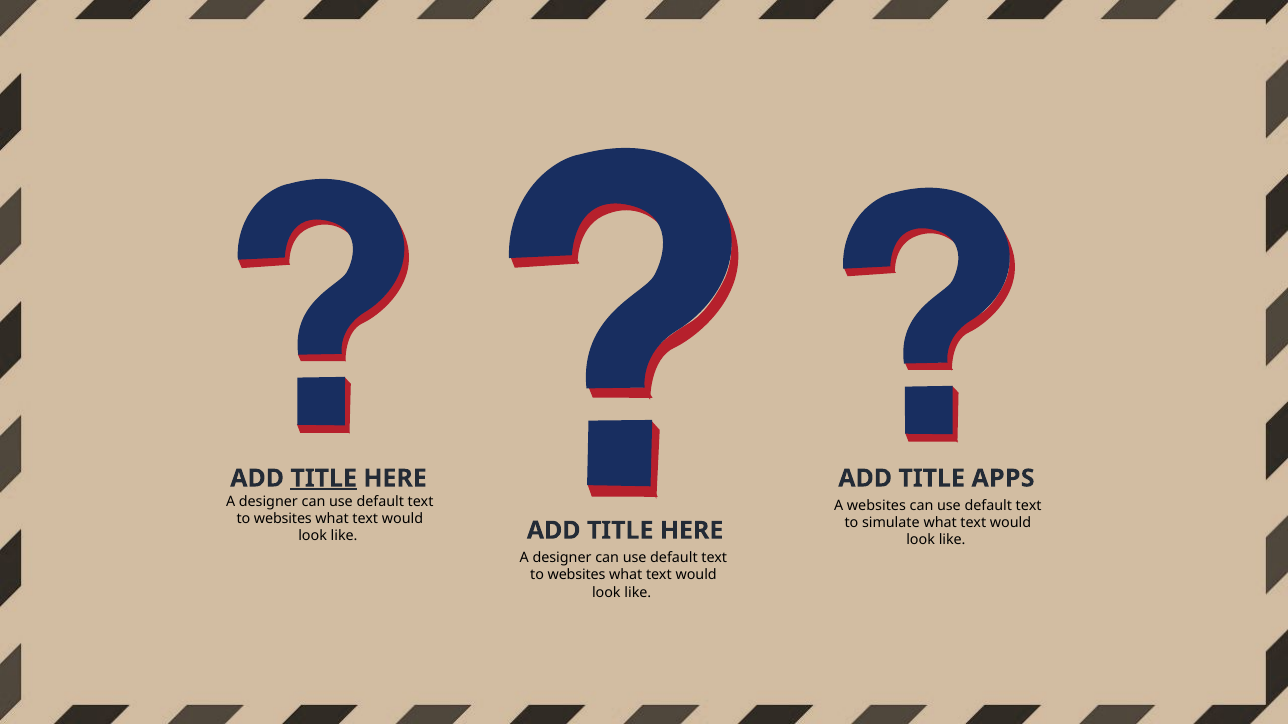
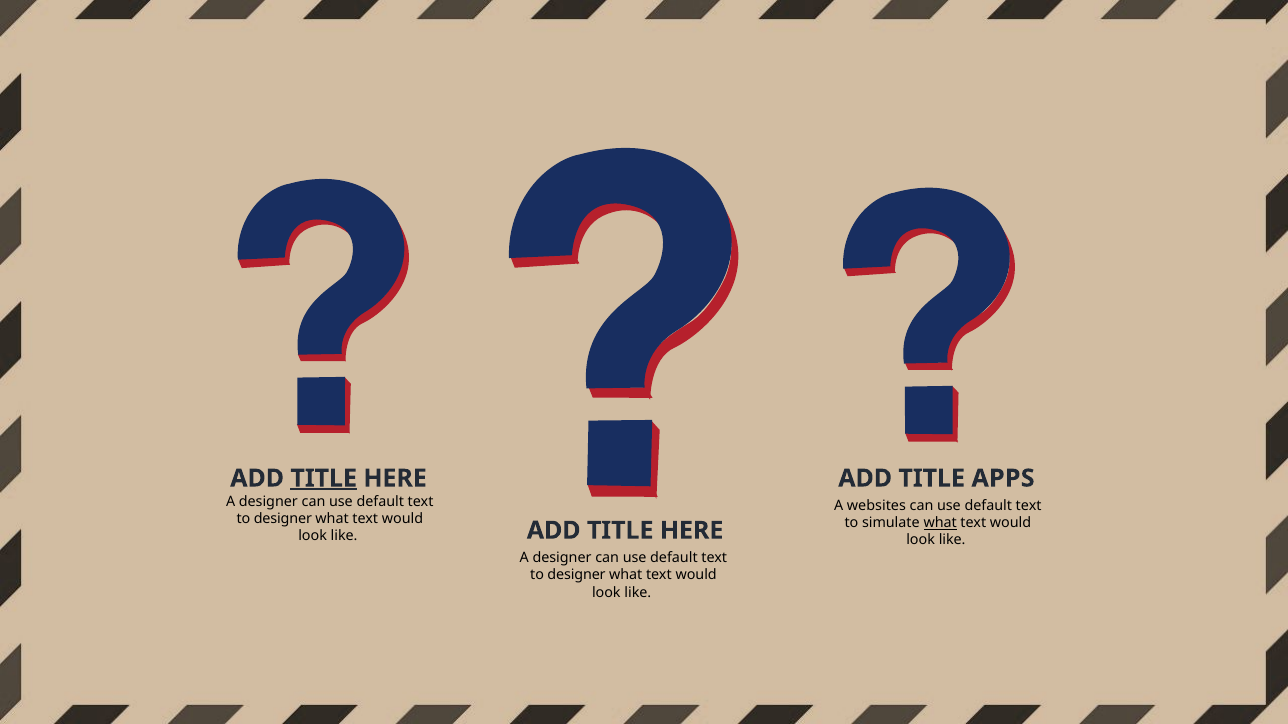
websites at (283, 519): websites -> designer
what at (940, 523) underline: none -> present
websites at (577, 576): websites -> designer
